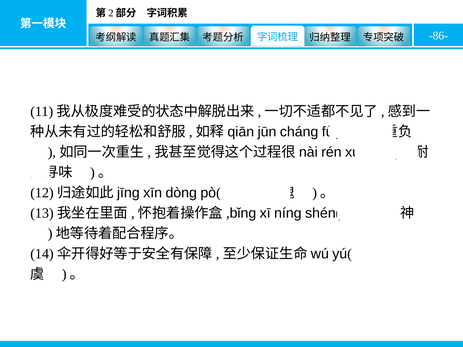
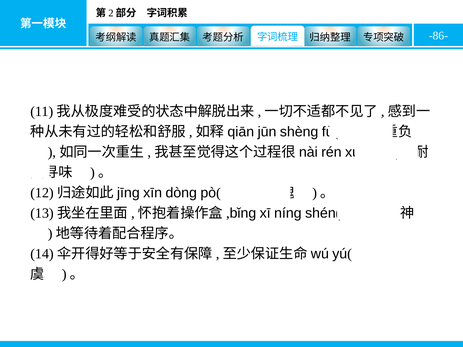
cháng: cháng -> shèng
